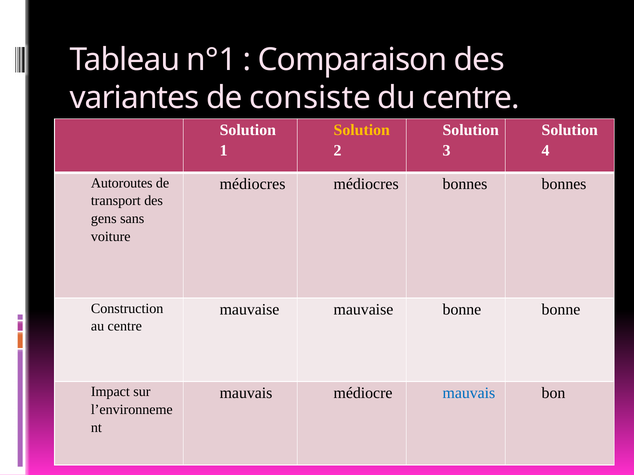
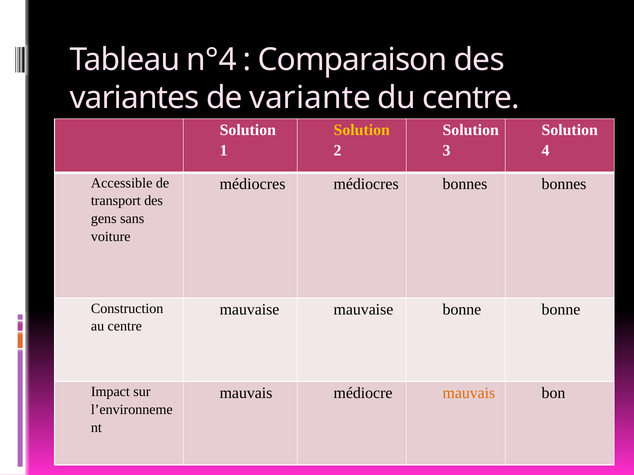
n°1: n°1 -> n°4
consiste: consiste -> variante
Autoroutes: Autoroutes -> Accessible
mauvais at (469, 394) colour: blue -> orange
